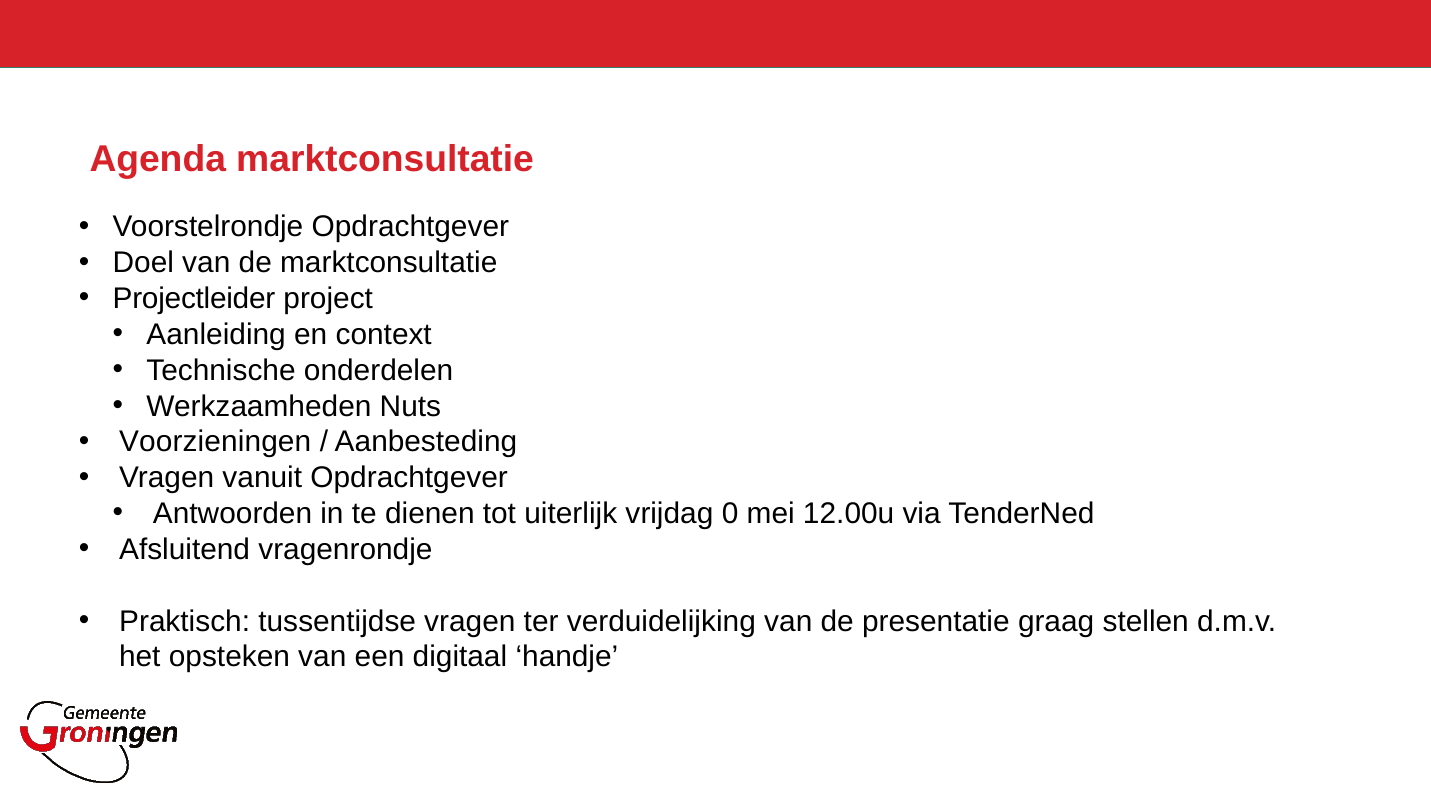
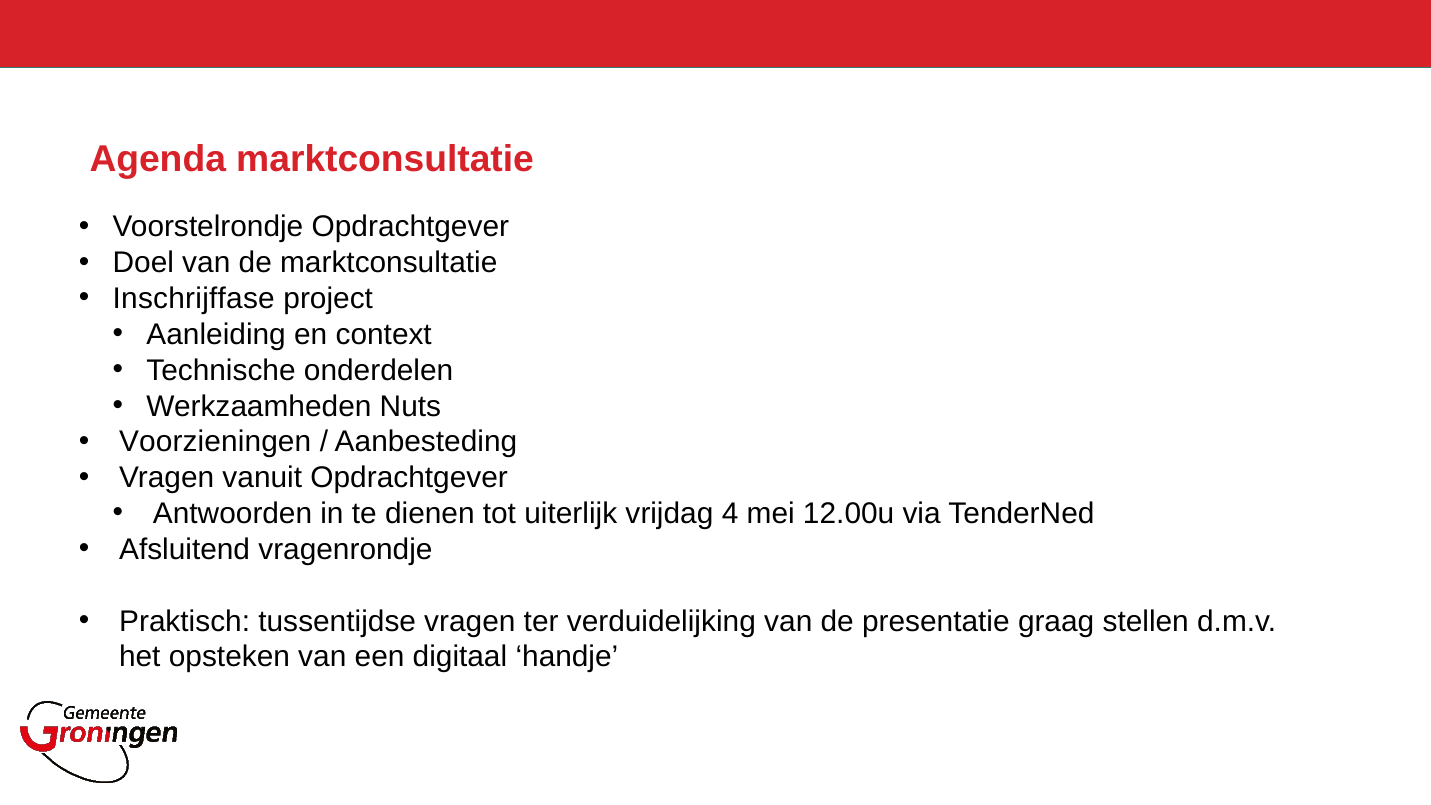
Projectleider: Projectleider -> Inschrijffase
0: 0 -> 4
